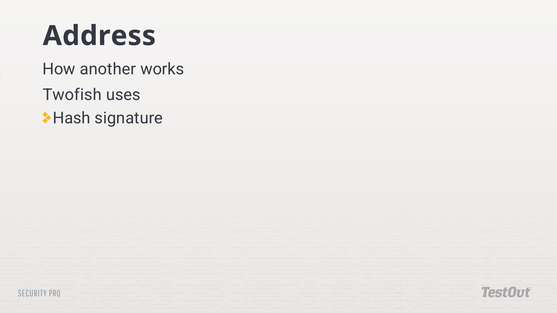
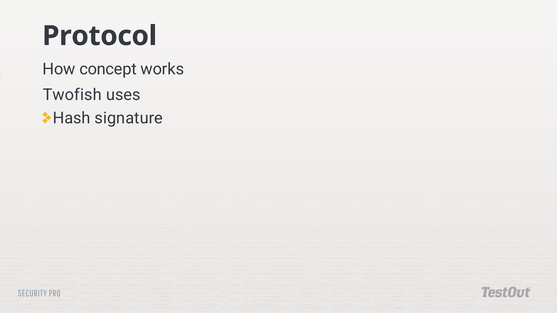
Address: Address -> Protocol
another: another -> concept
